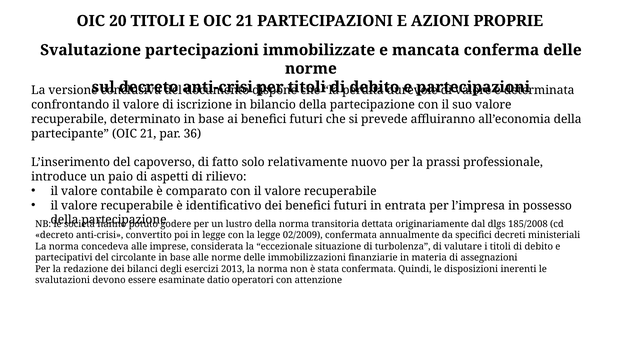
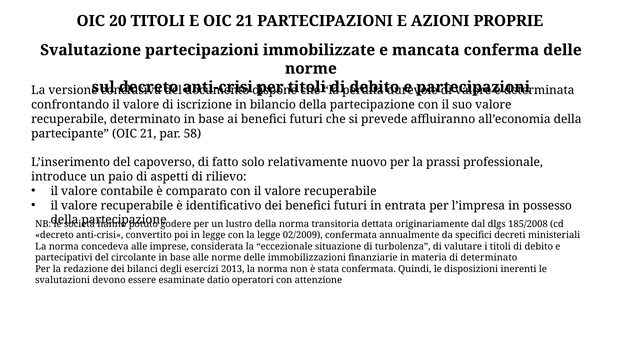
36: 36 -> 58
di assegnazioni: assegnazioni -> determinato
